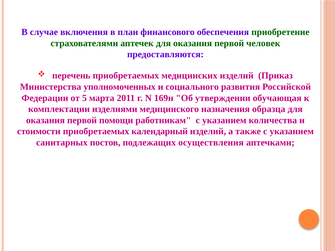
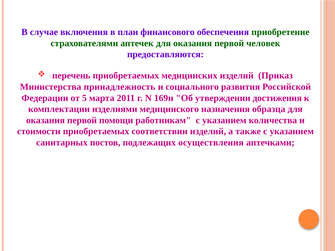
уполномоченных: уполномоченных -> принадлежность
обучающая: обучающая -> достижения
календарный: календарный -> соответствии
